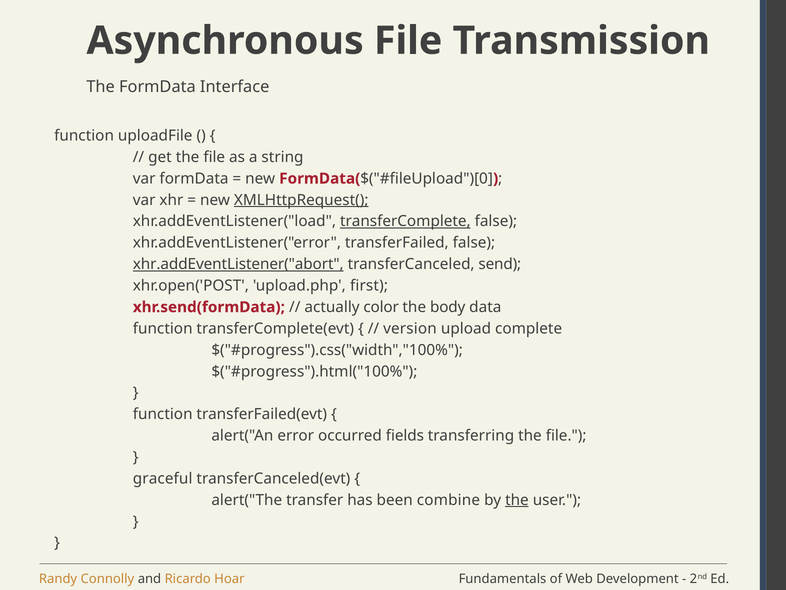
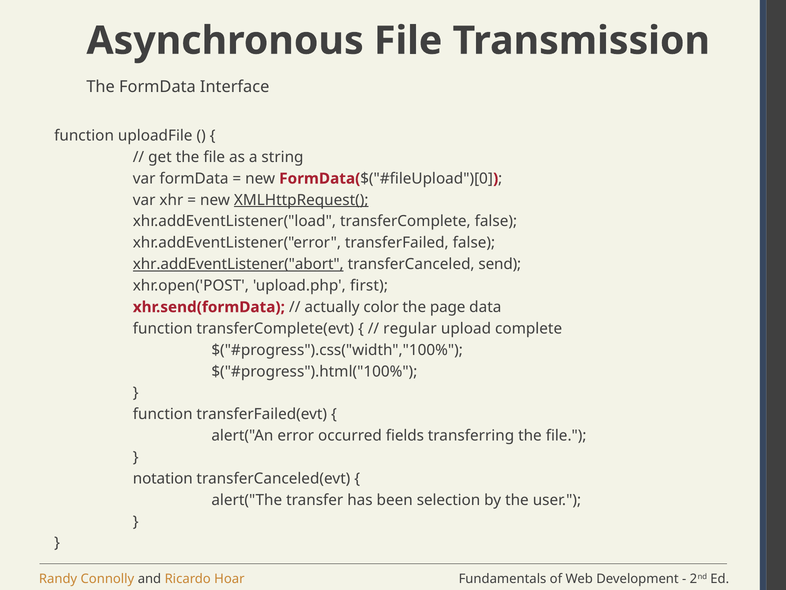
transferComplete underline: present -> none
body: body -> page
version: version -> regular
graceful: graceful -> notation
combine: combine -> selection
the at (517, 500) underline: present -> none
